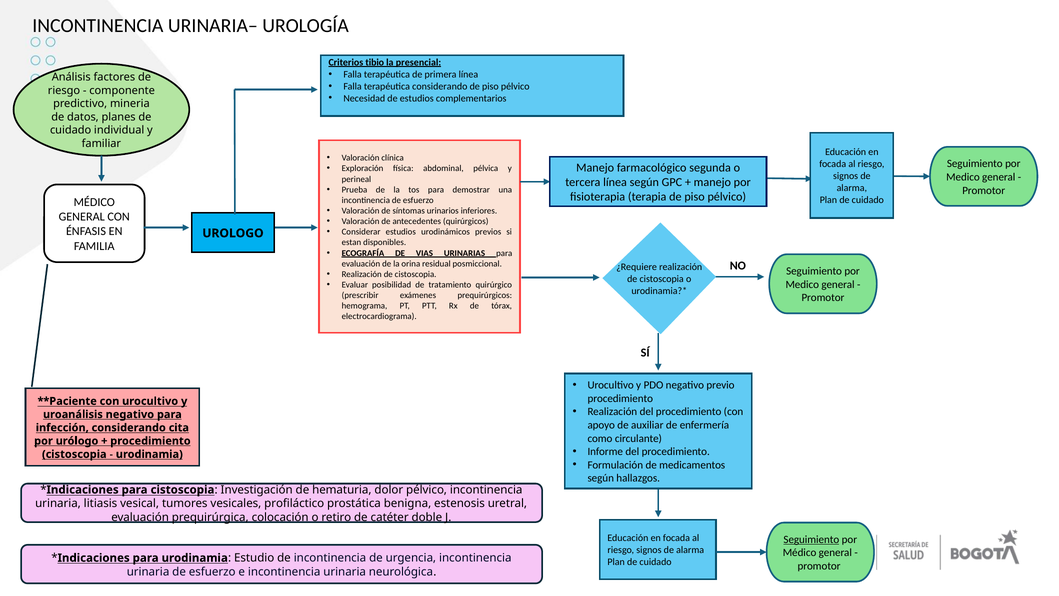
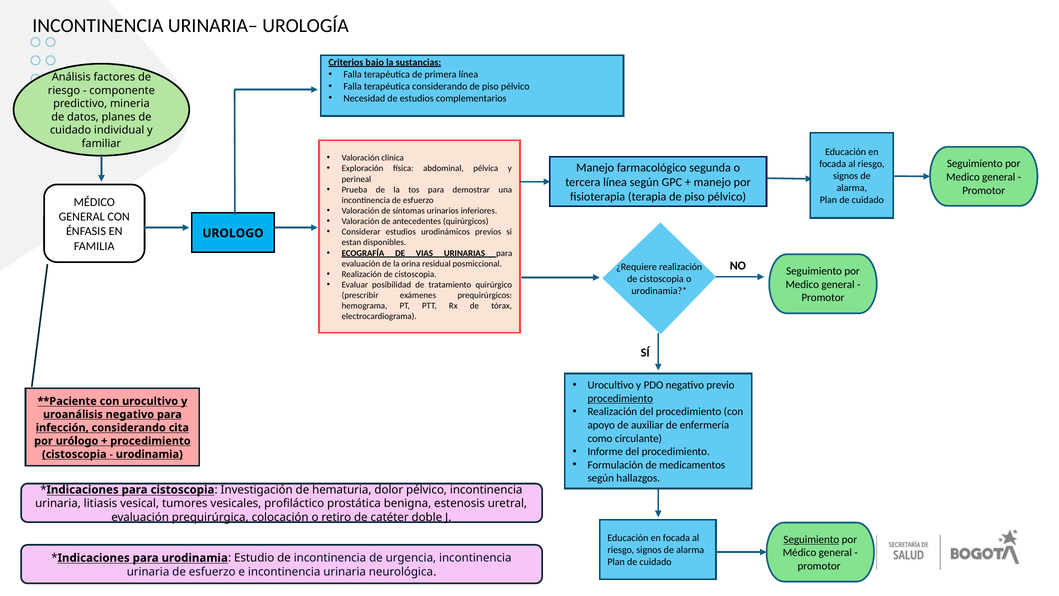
tibio: tibio -> bajo
presencial: presencial -> sustancias
procedimiento at (620, 398) underline: none -> present
